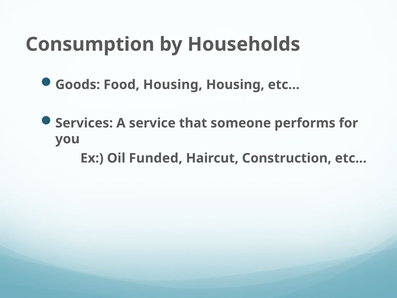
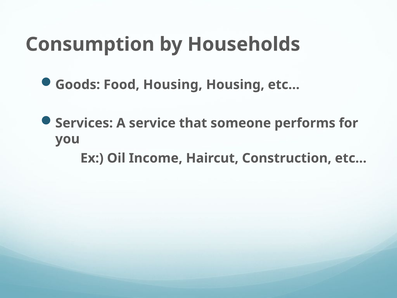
Funded: Funded -> Income
